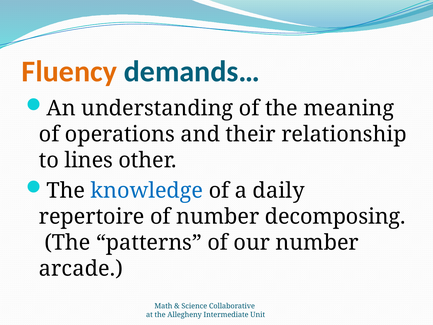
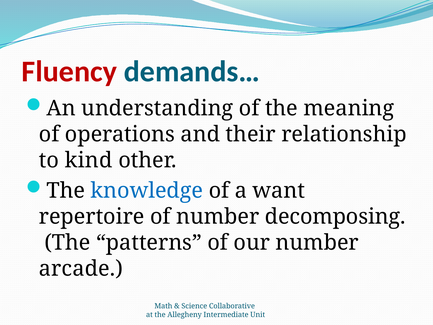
Fluency colour: orange -> red
lines: lines -> kind
daily: daily -> want
